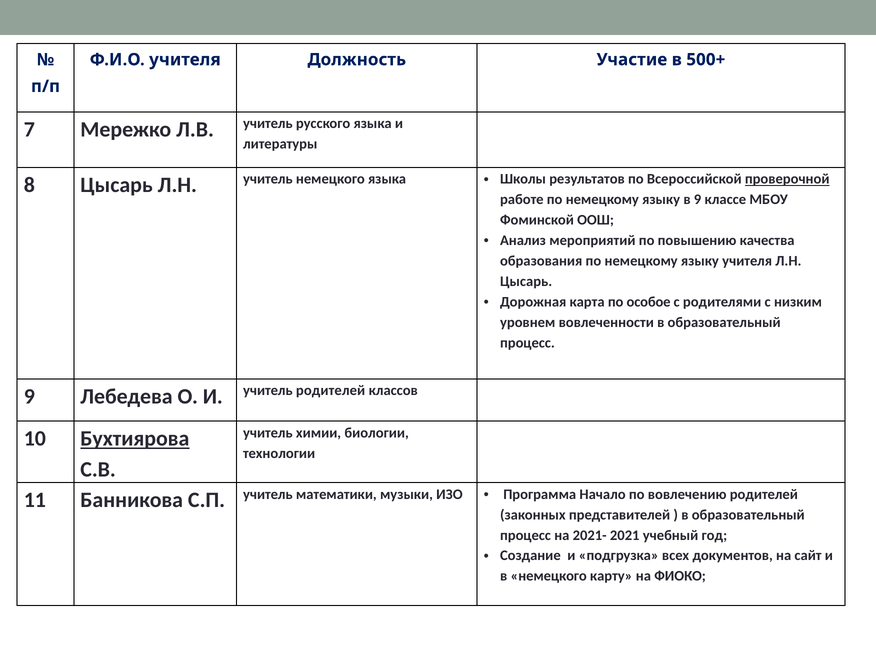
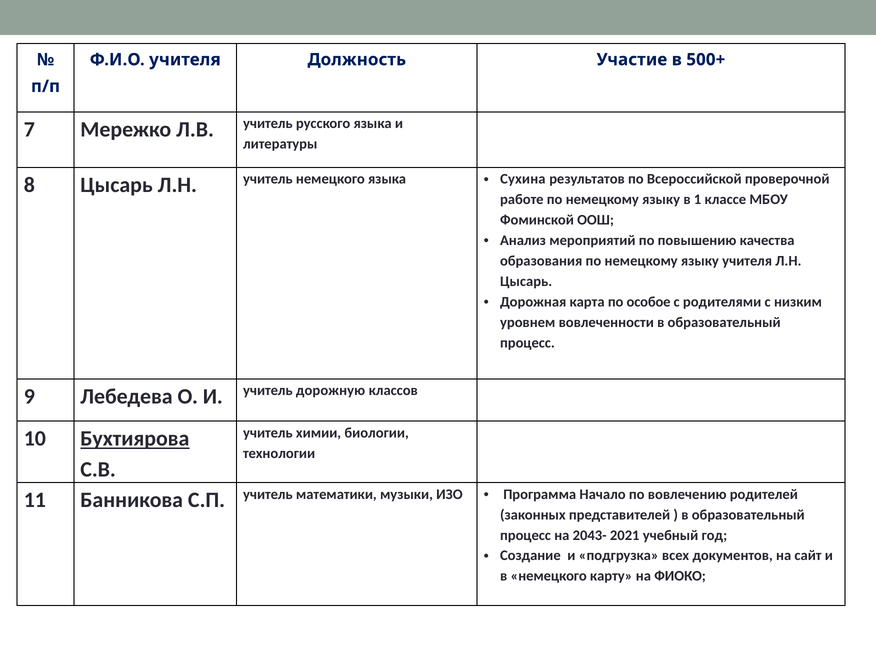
Школы: Школы -> Сухина
проверочной underline: present -> none
в 9: 9 -> 1
учитель родителей: родителей -> дорожную
2021-: 2021- -> 2043-
